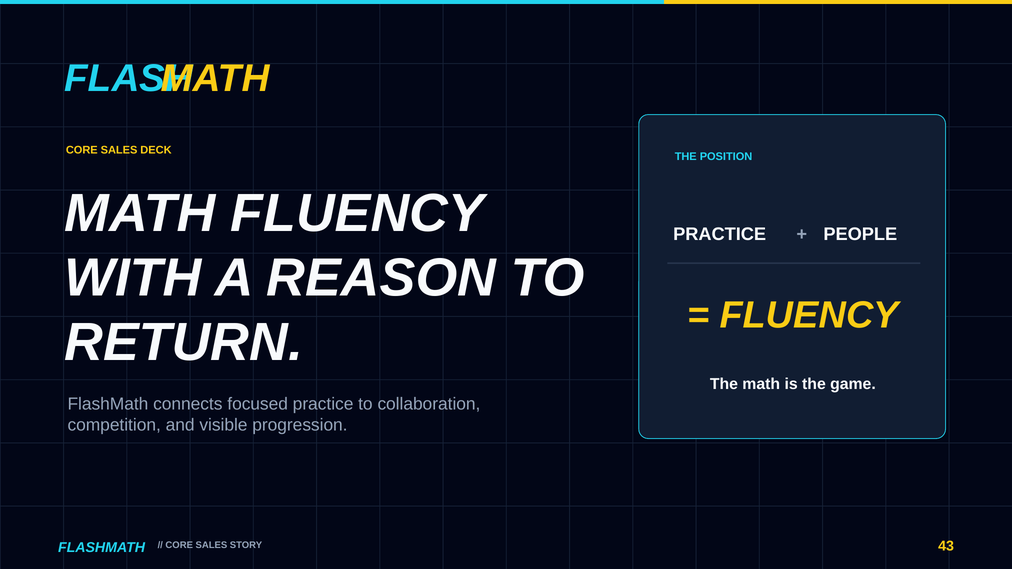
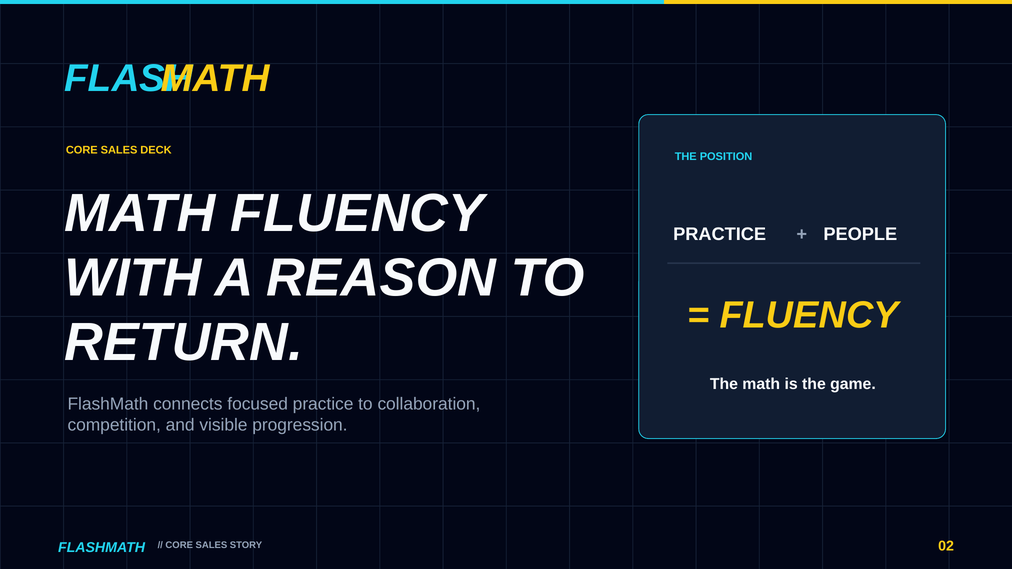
43: 43 -> 02
